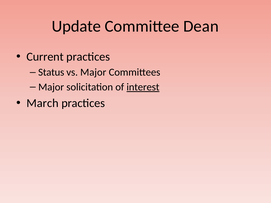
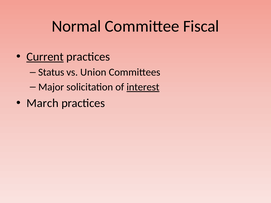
Update: Update -> Normal
Dean: Dean -> Fiscal
Current underline: none -> present
vs Major: Major -> Union
